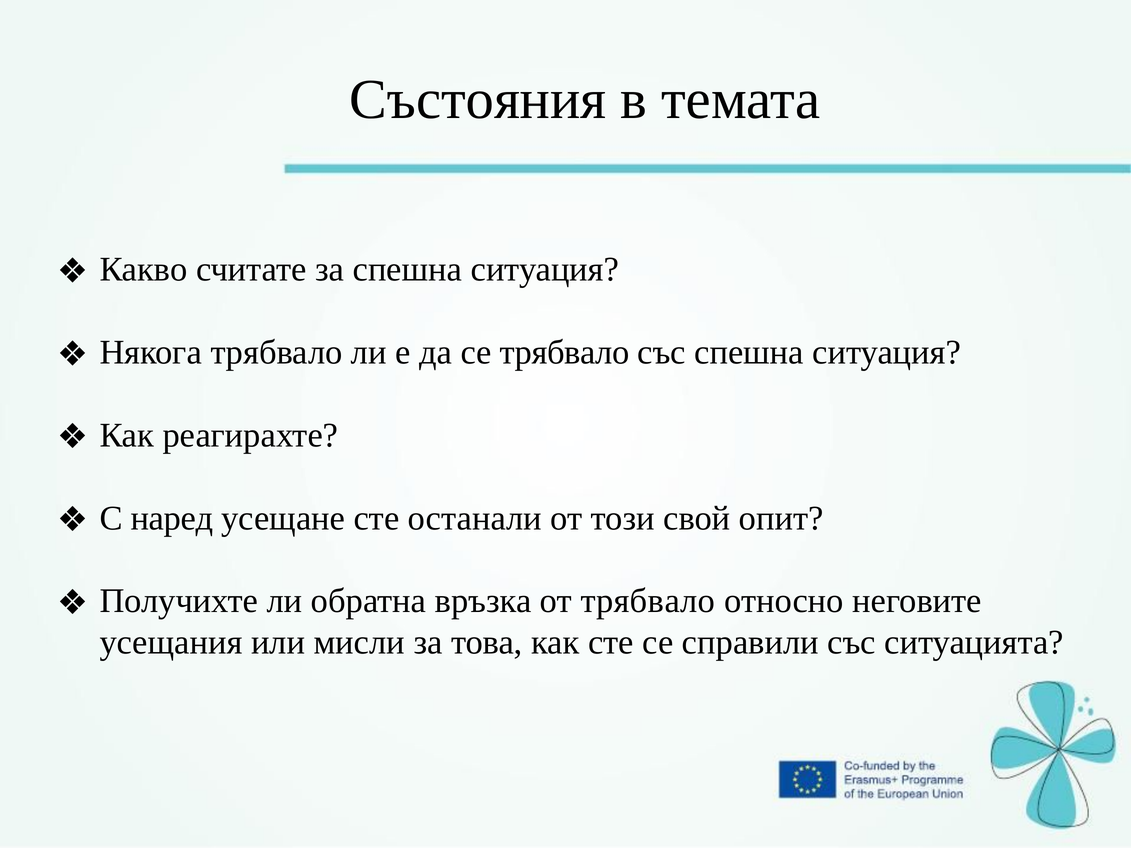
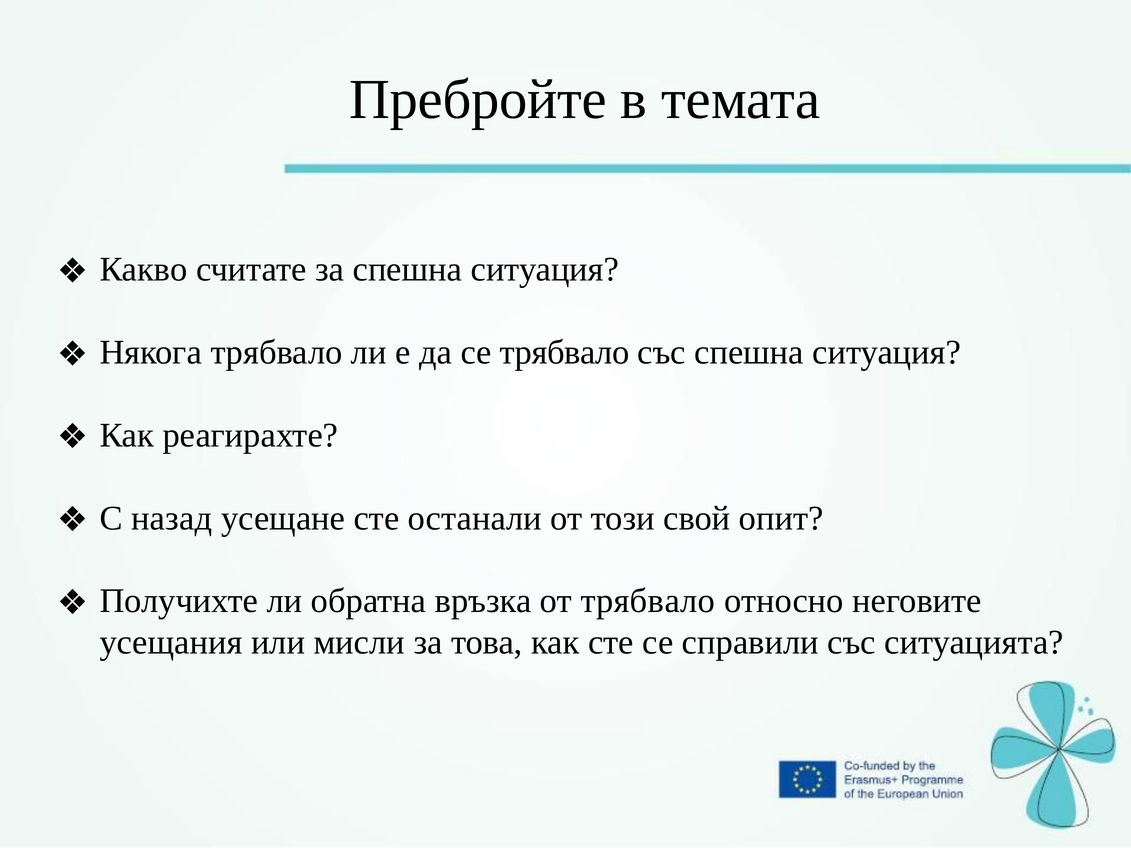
Състояния: Състояния -> Пребройте
наред: наред -> назад
